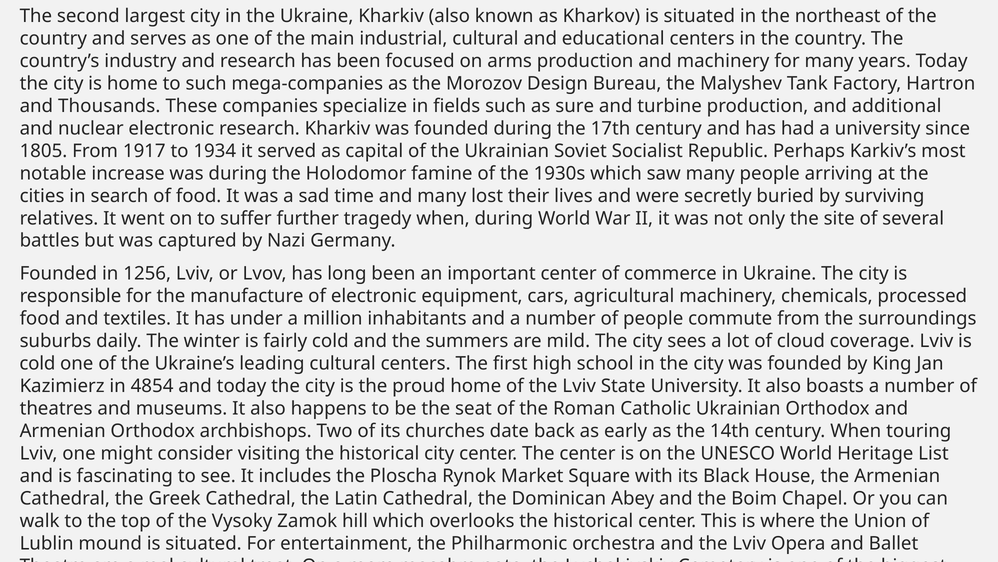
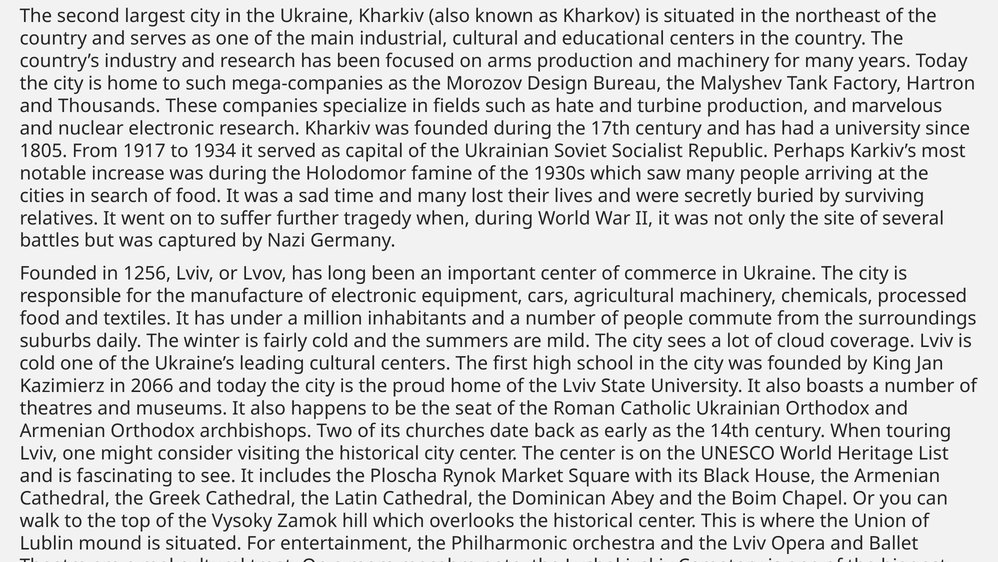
sure: sure -> hate
additional: additional -> marvelous
4854: 4854 -> 2066
